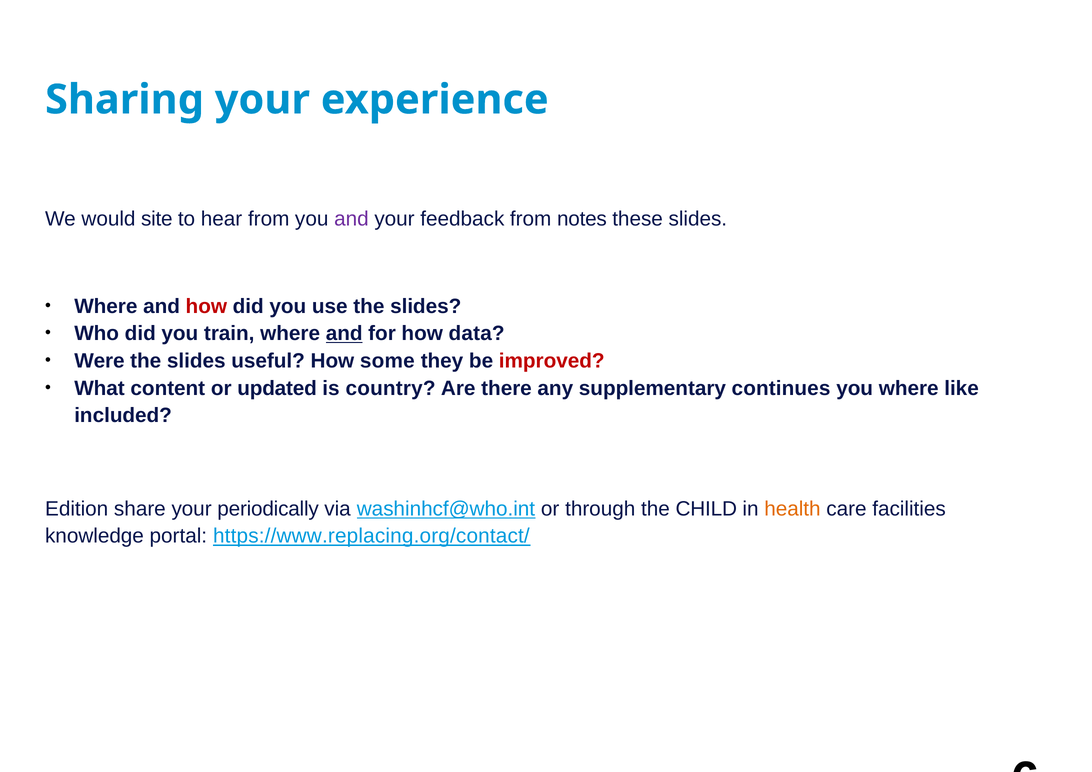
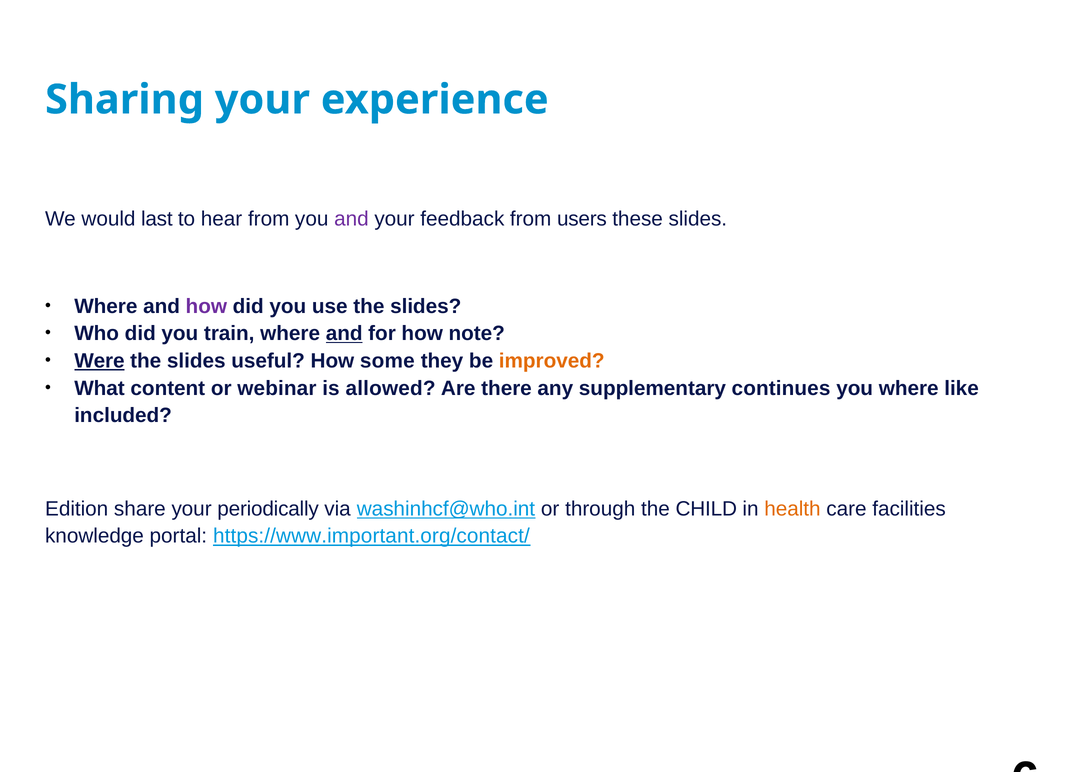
site: site -> last
notes: notes -> users
how at (206, 306) colour: red -> purple
data: data -> note
Were underline: none -> present
improved colour: red -> orange
updated: updated -> webinar
country: country -> allowed
https://www.replacing.org/contact/: https://www.replacing.org/contact/ -> https://www.important.org/contact/
